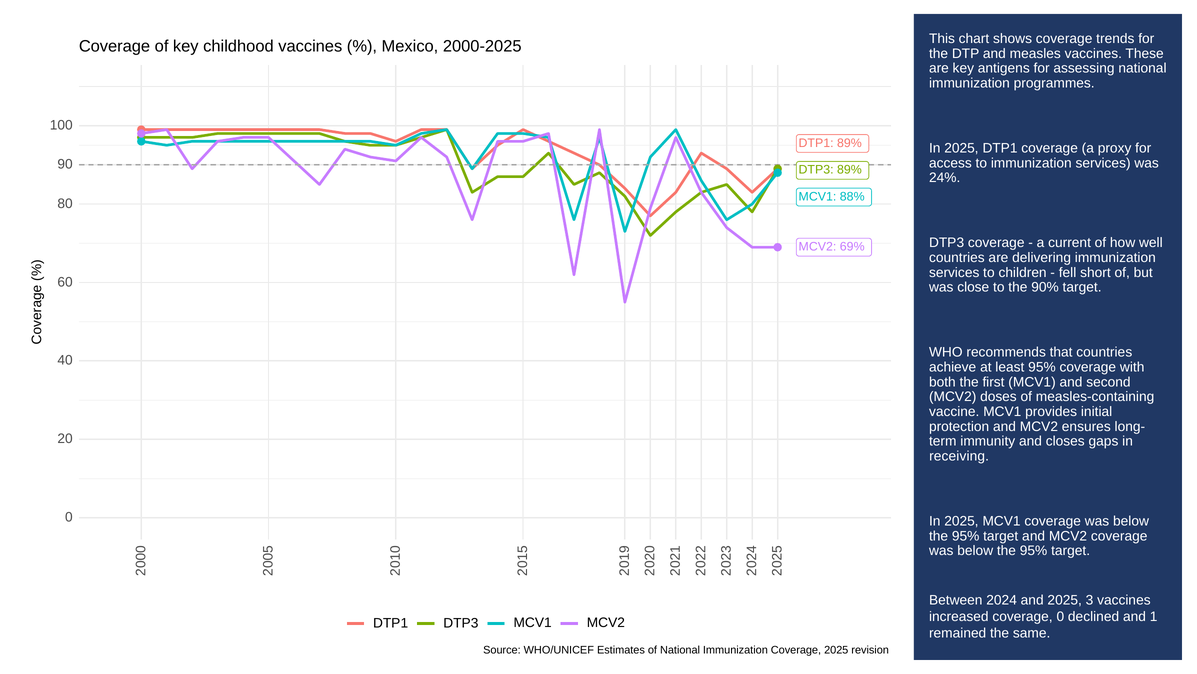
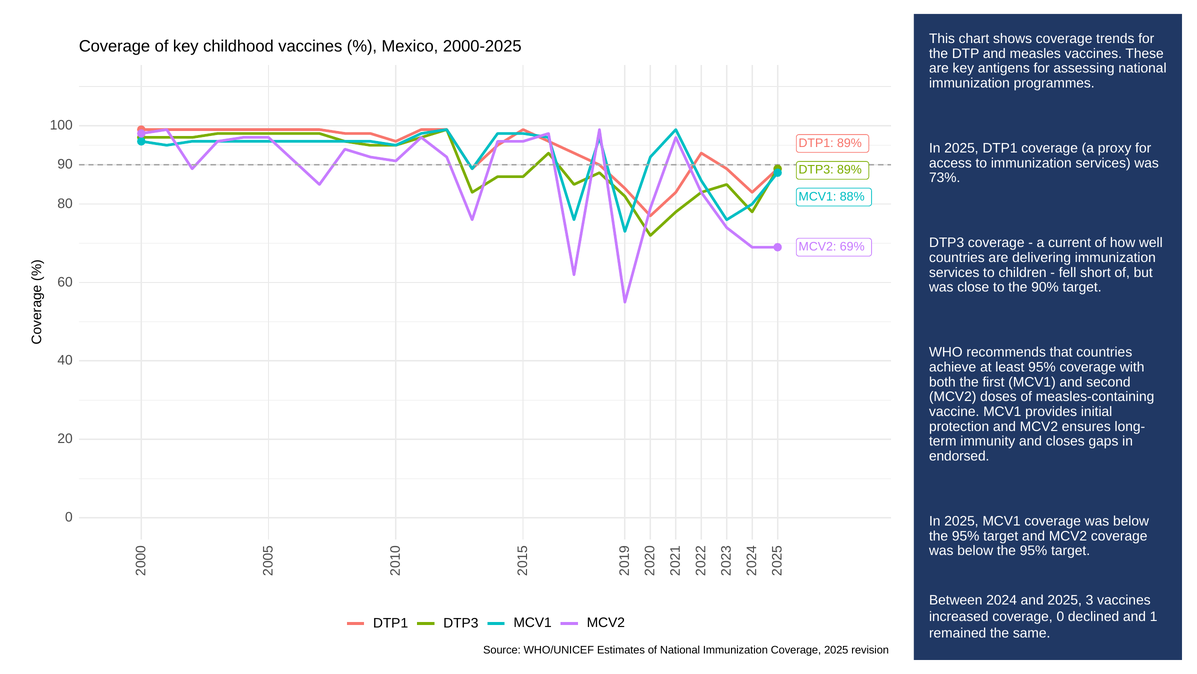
24%: 24% -> 73%
receiving: receiving -> endorsed
